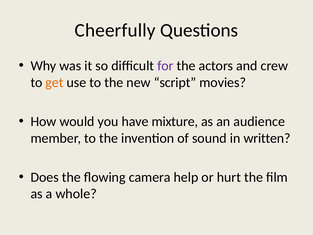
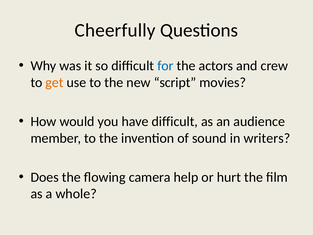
for colour: purple -> blue
have mixture: mixture -> difficult
written: written -> writers
